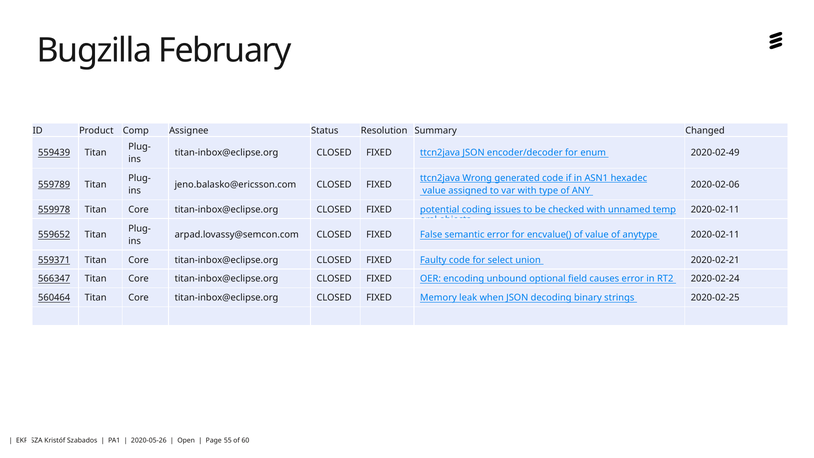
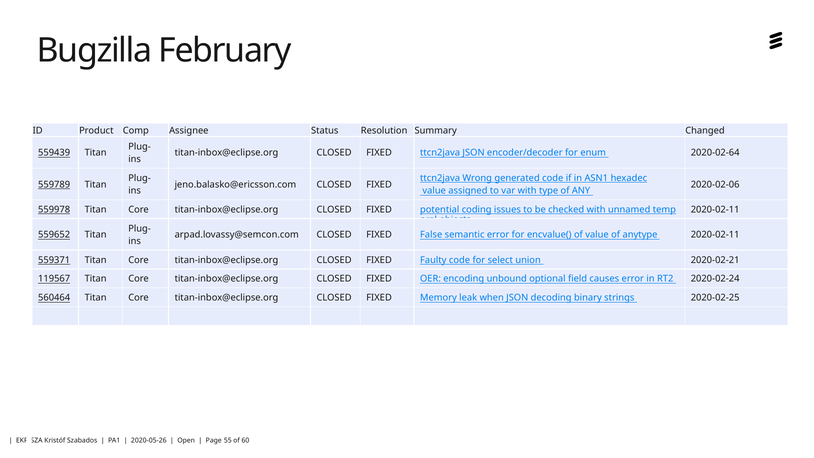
2020-02-49: 2020-02-49 -> 2020-02-64
566347: 566347 -> 119567
